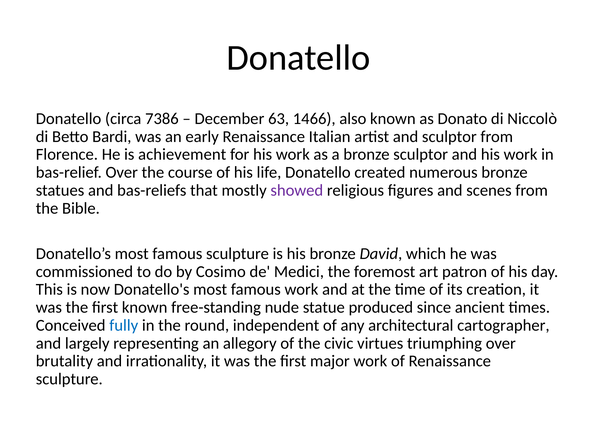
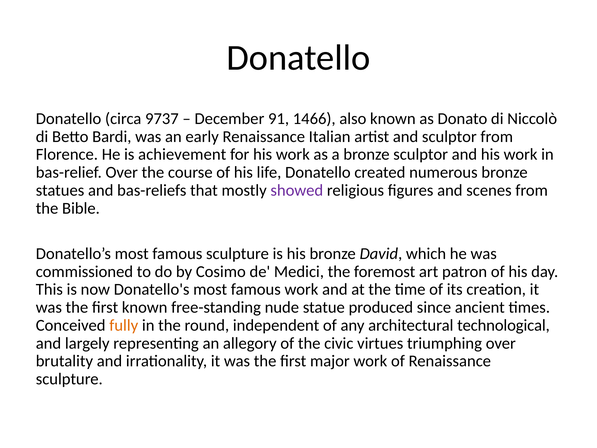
7386: 7386 -> 9737
63: 63 -> 91
fully colour: blue -> orange
cartographer: cartographer -> technological
